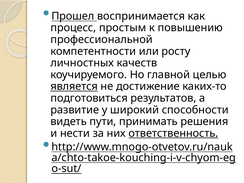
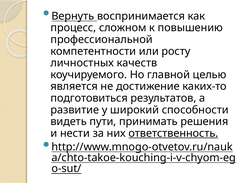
Прошел: Прошел -> Вернуть
простым: простым -> сложном
является underline: present -> none
